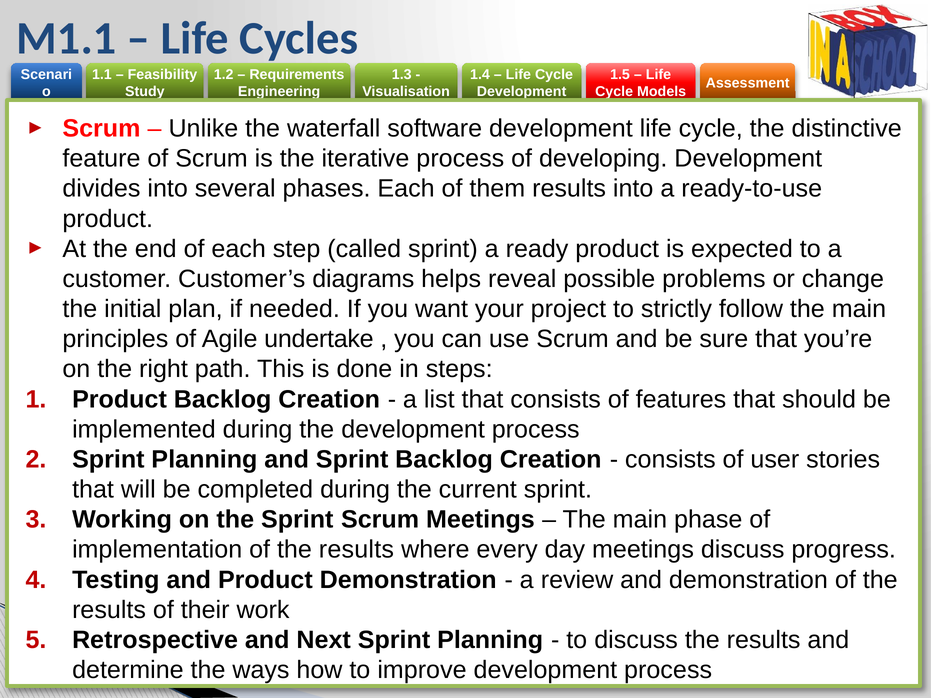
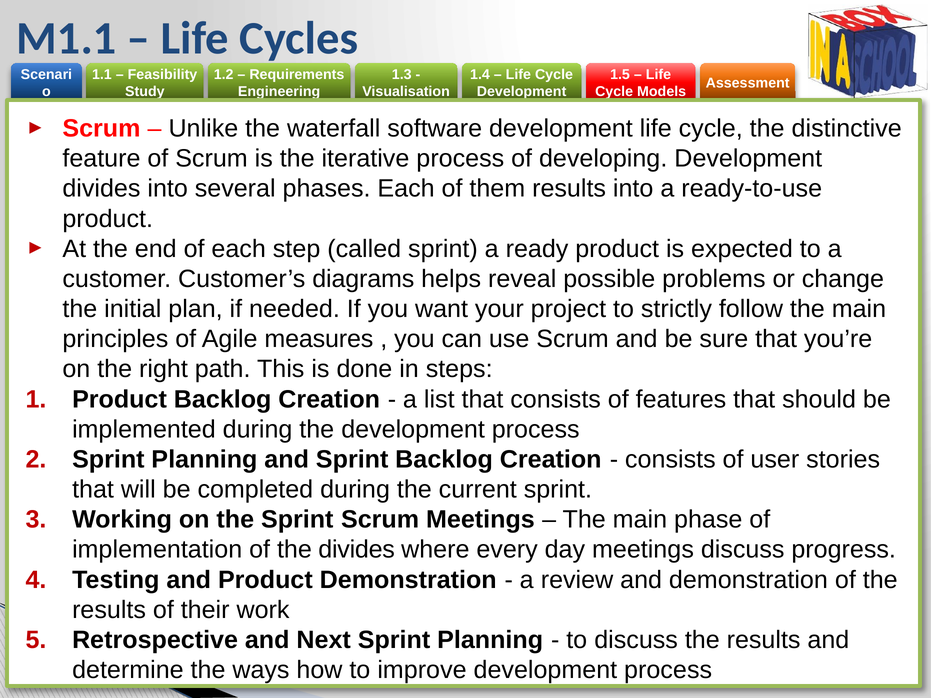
undertake: undertake -> measures
implementation of the results: results -> divides
